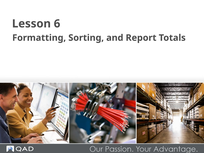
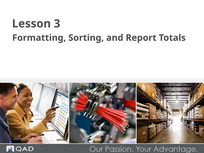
6: 6 -> 3
